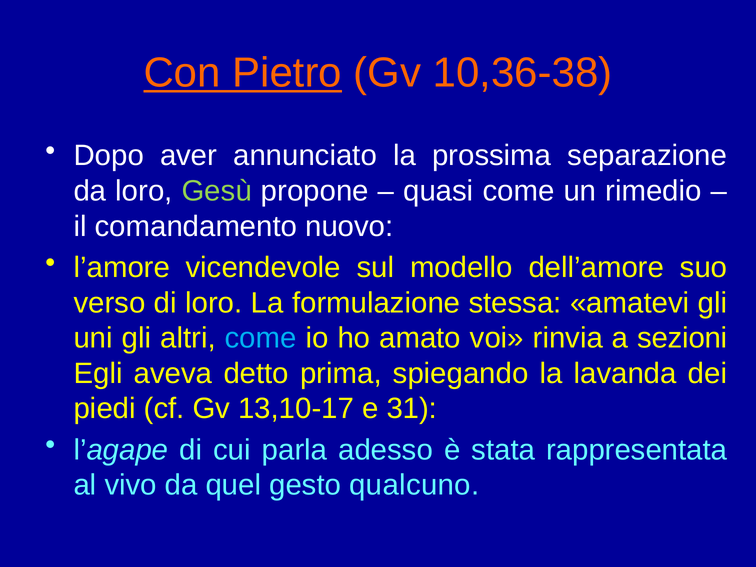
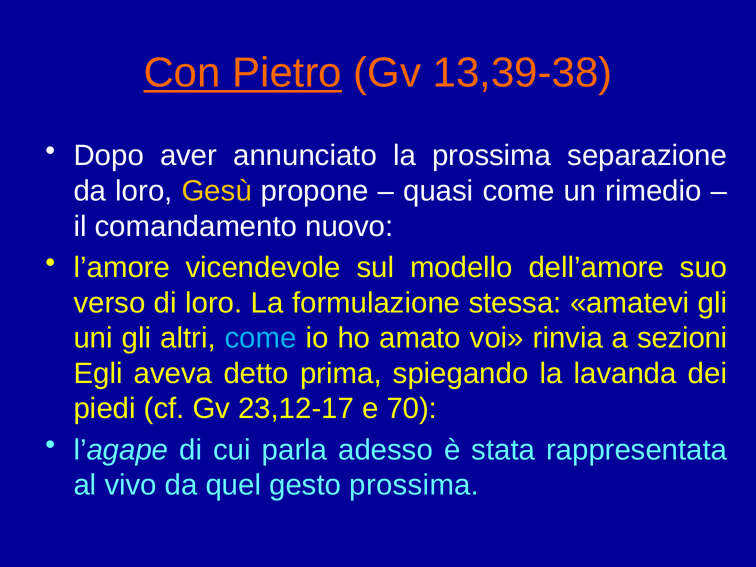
10,36-38: 10,36-38 -> 13,39-38
Gesù colour: light green -> yellow
13,10-17: 13,10-17 -> 23,12-17
31: 31 -> 70
gesto qualcuno: qualcuno -> prossima
